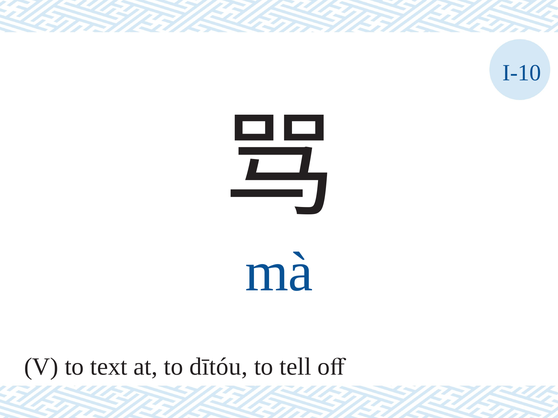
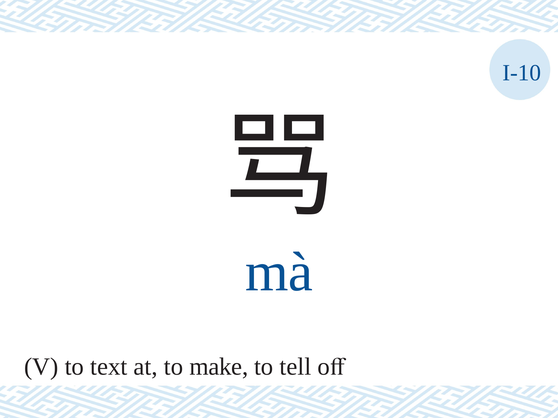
dītóu: dītóu -> make
